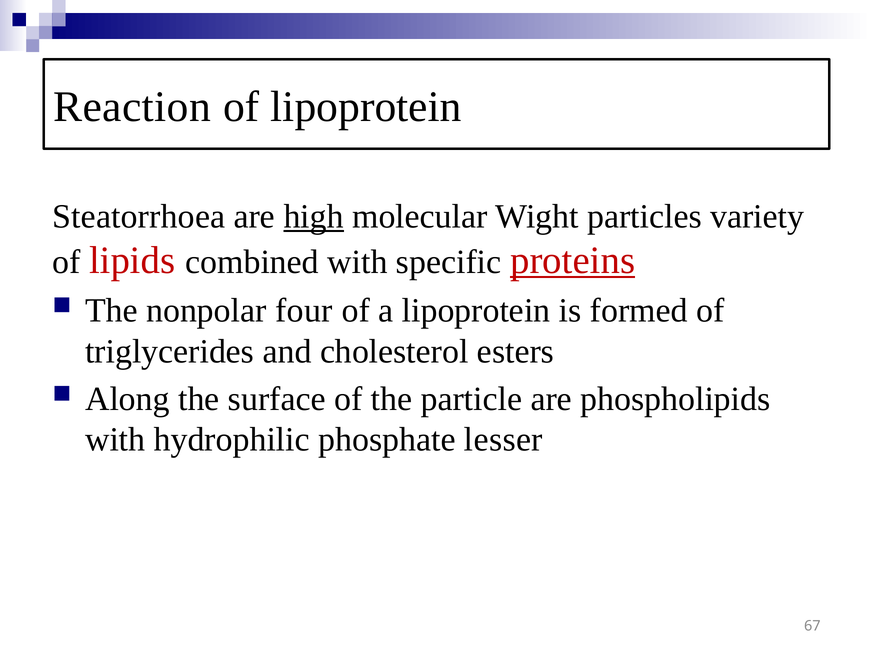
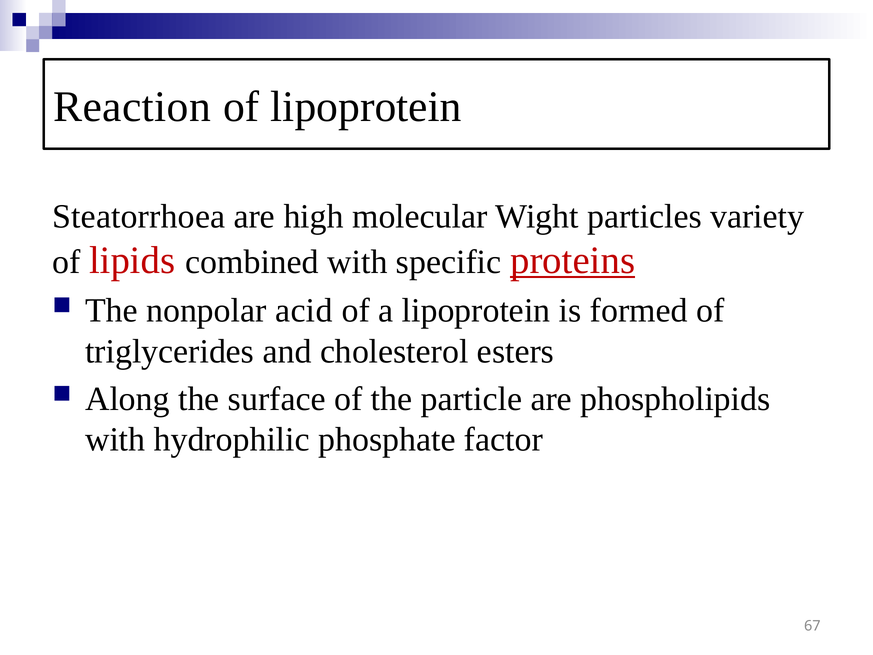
high underline: present -> none
four: four -> acid
lesser: lesser -> factor
